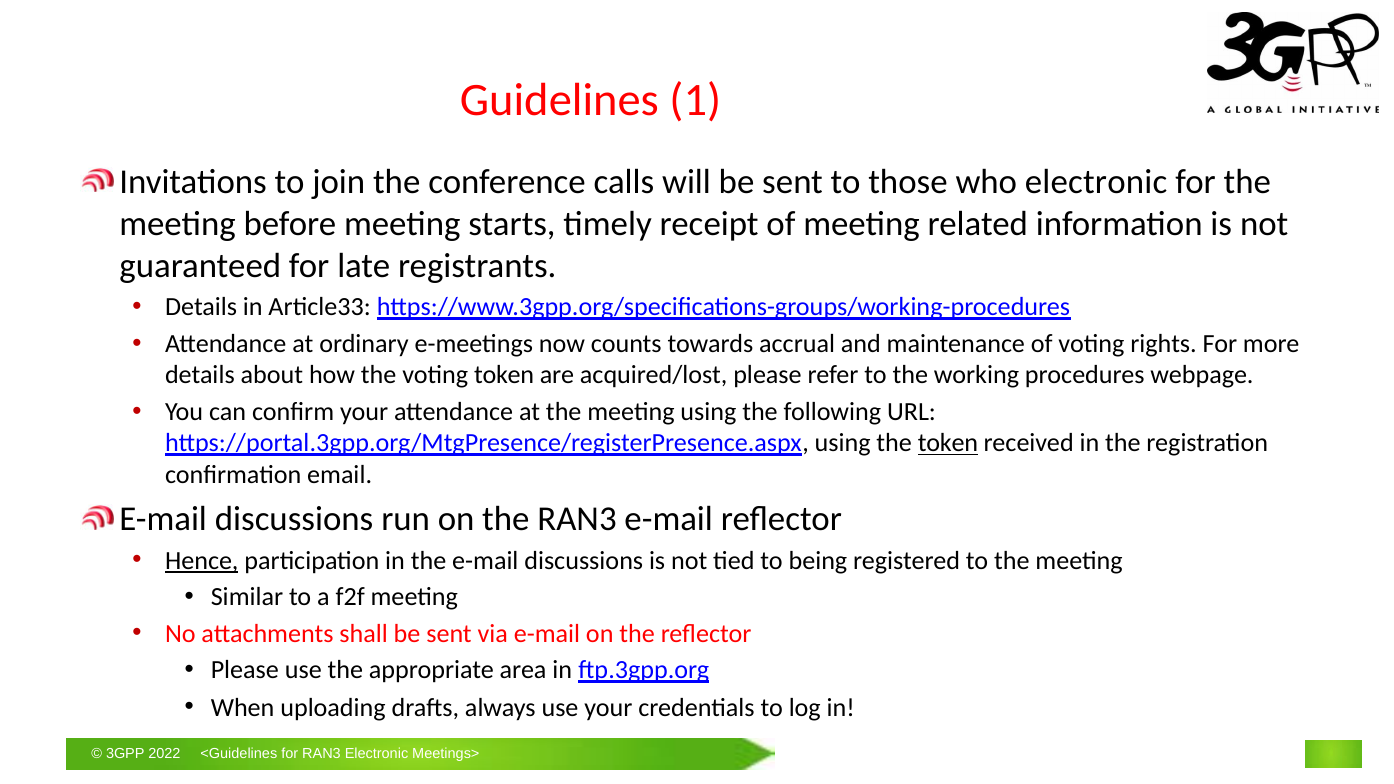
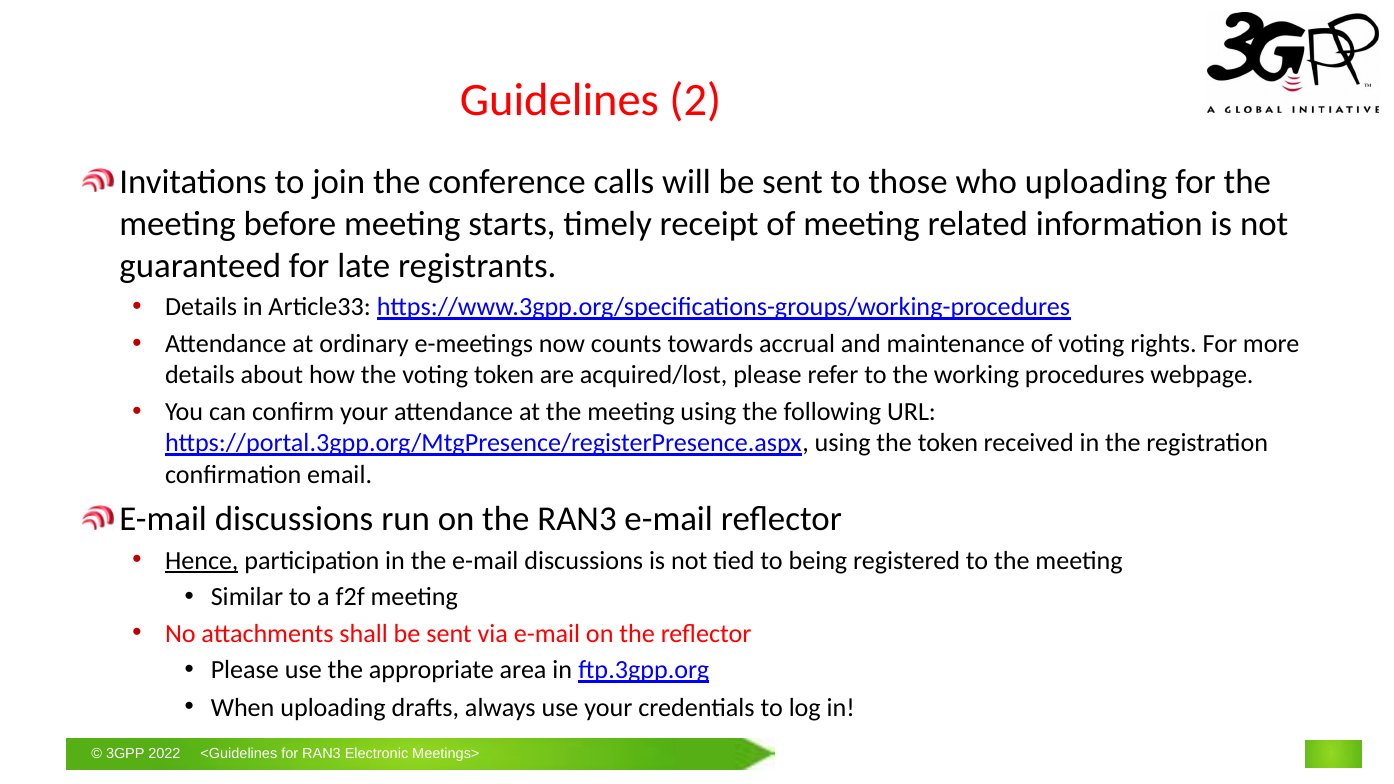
1: 1 -> 2
who electronic: electronic -> uploading
token at (948, 443) underline: present -> none
